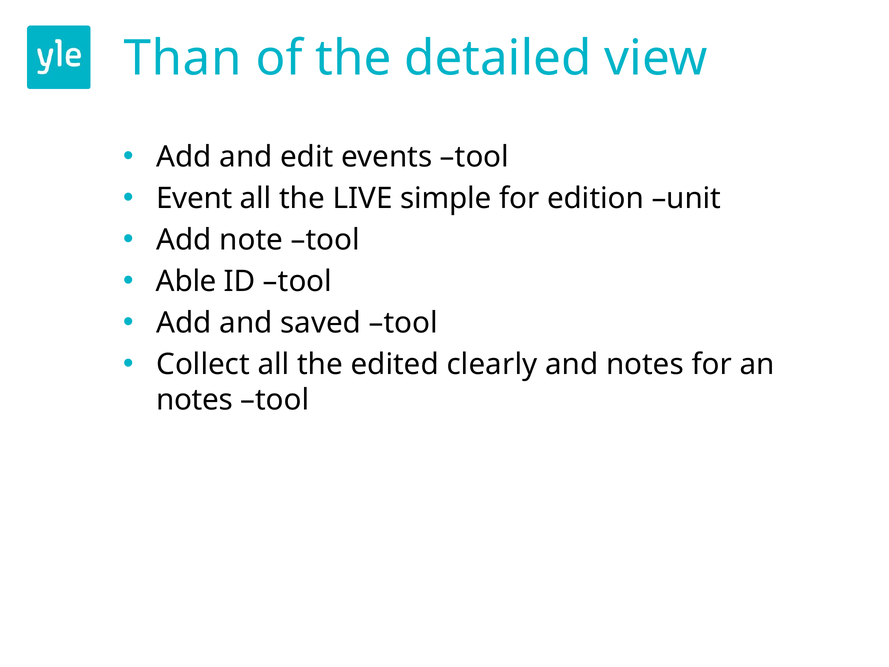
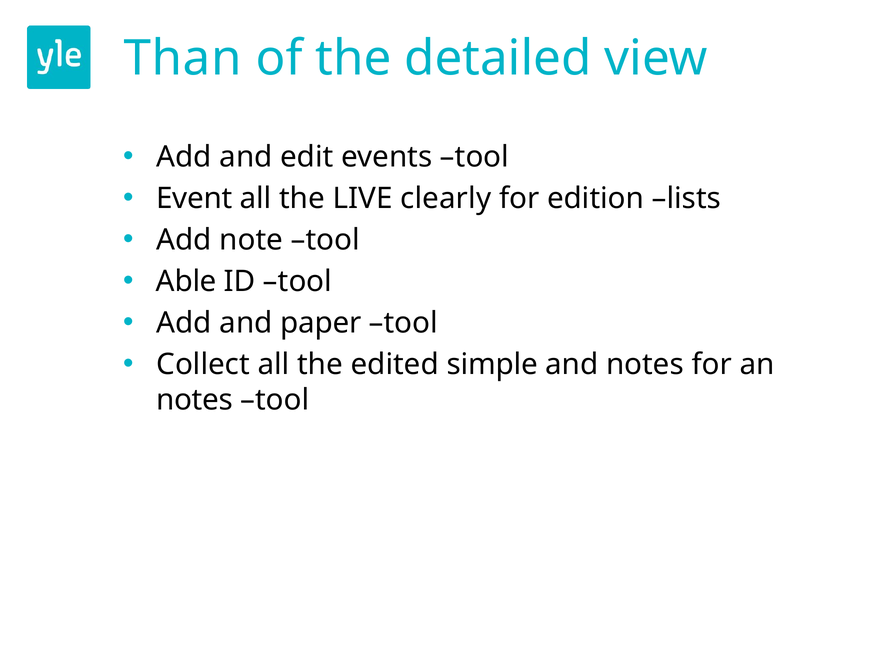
simple: simple -> clearly
unit: unit -> lists
saved: saved -> paper
clearly: clearly -> simple
